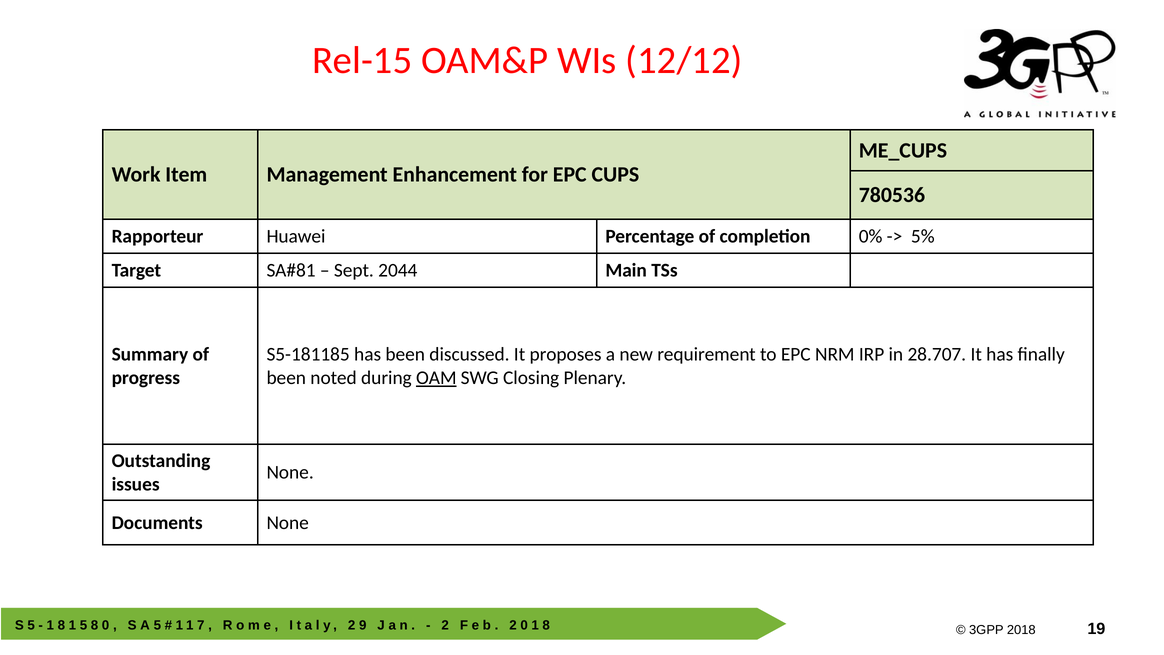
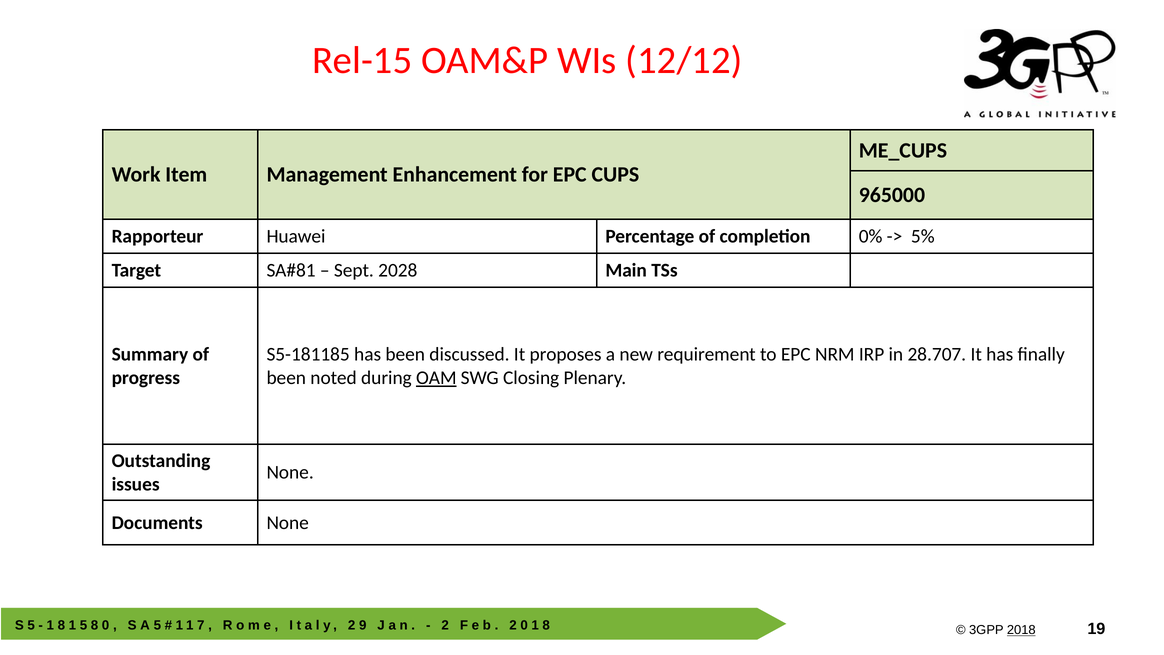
780536: 780536 -> 965000
2044: 2044 -> 2028
2018 underline: none -> present
